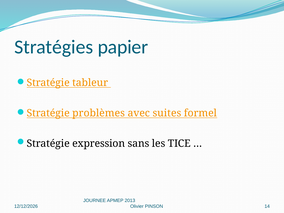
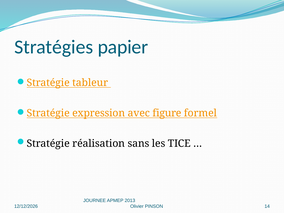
problèmes: problèmes -> expression
suites: suites -> figure
expression: expression -> réalisation
